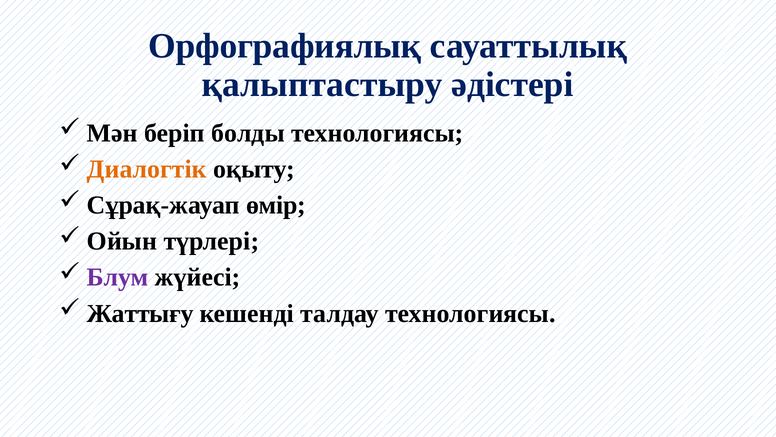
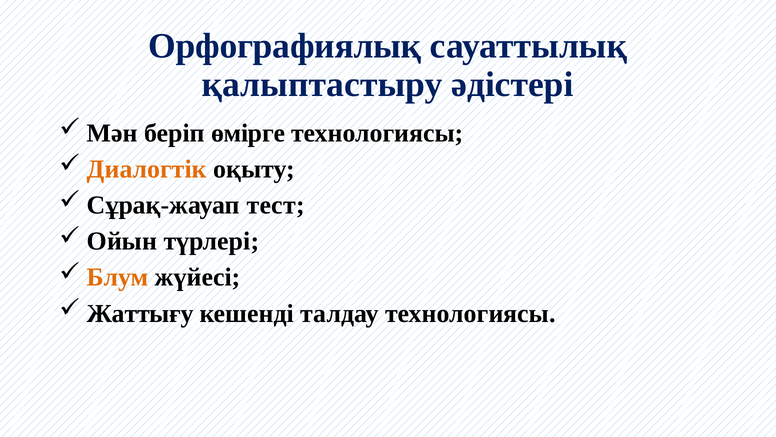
болды: болды -> өмірге
өмір: өмір -> тест
Блум colour: purple -> orange
